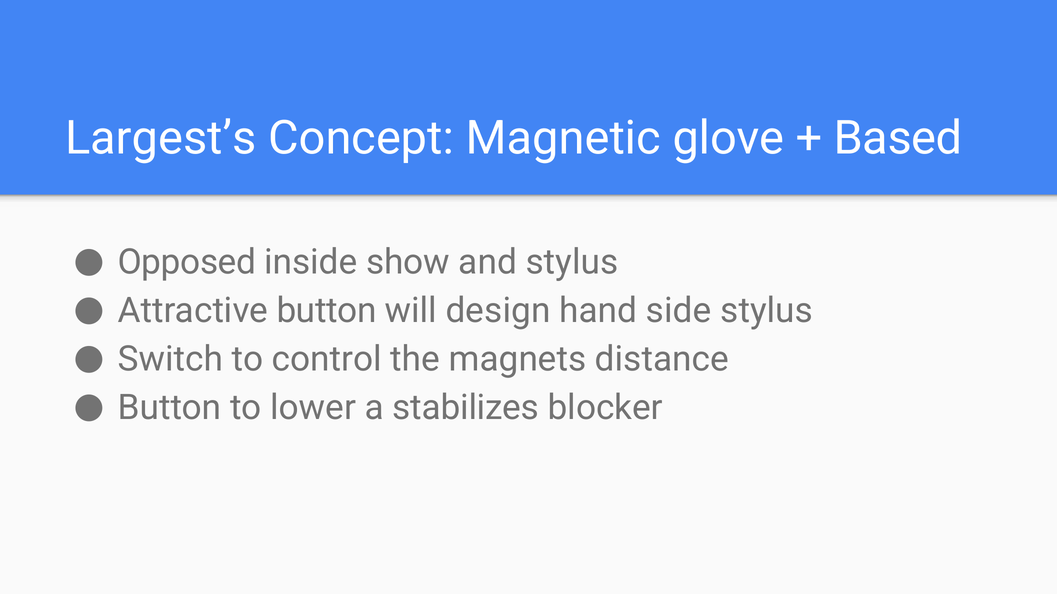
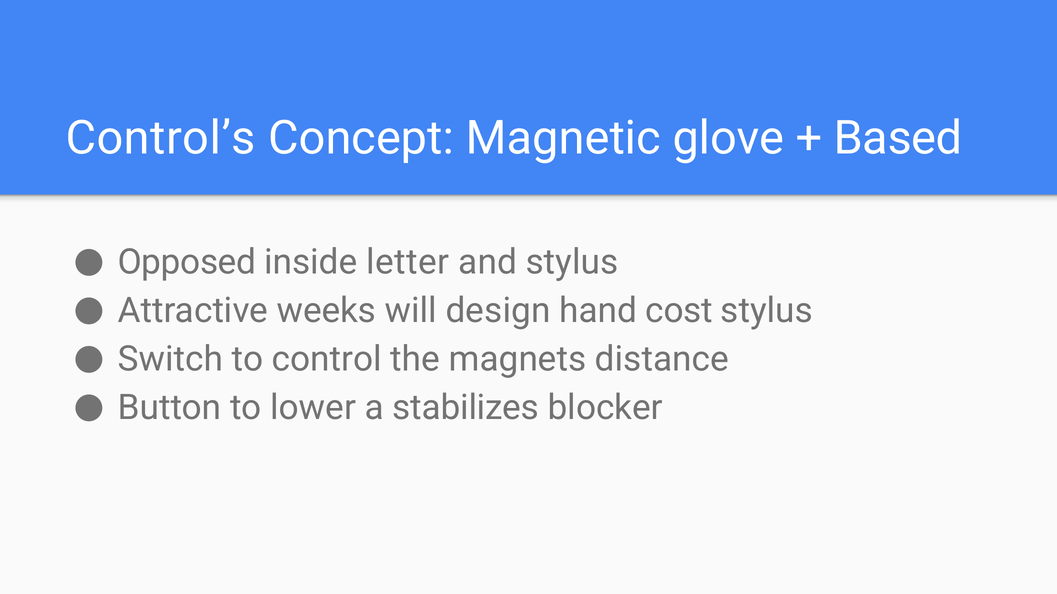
Largest’s: Largest’s -> Control’s
show: show -> letter
Attractive button: button -> weeks
side: side -> cost
